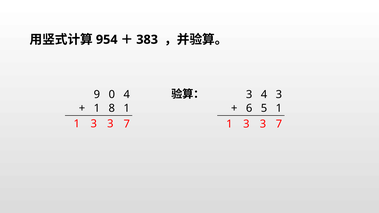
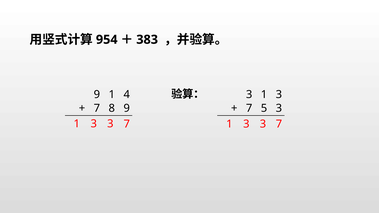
9 0: 0 -> 1
4 at (264, 95): 4 -> 1
1 at (97, 108): 1 -> 7
8 1: 1 -> 9
6 at (249, 108): 6 -> 7
5 1: 1 -> 3
